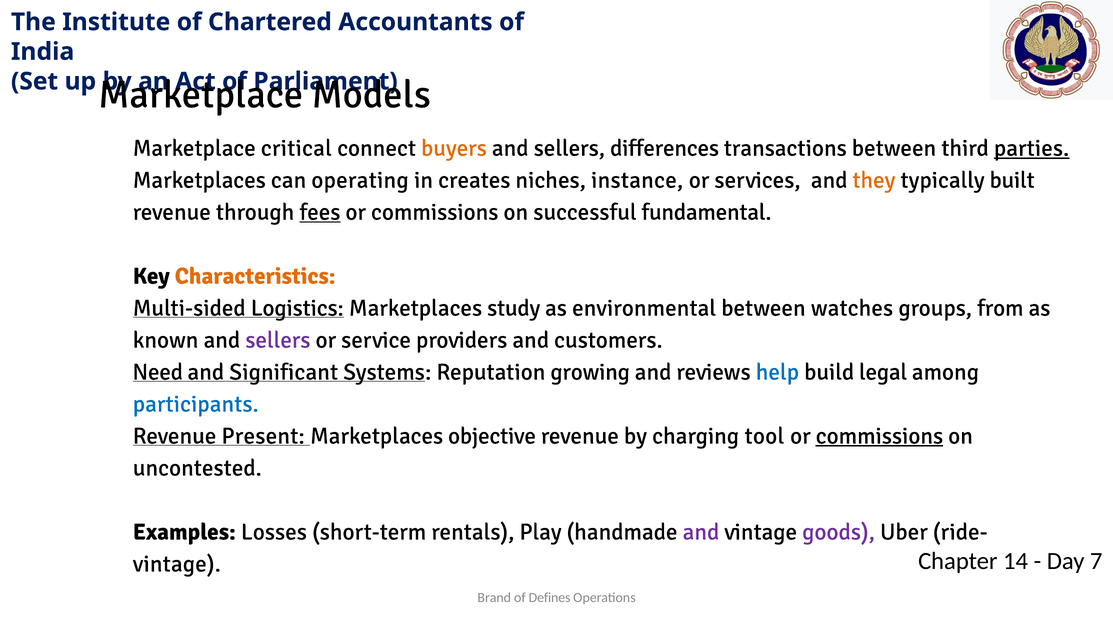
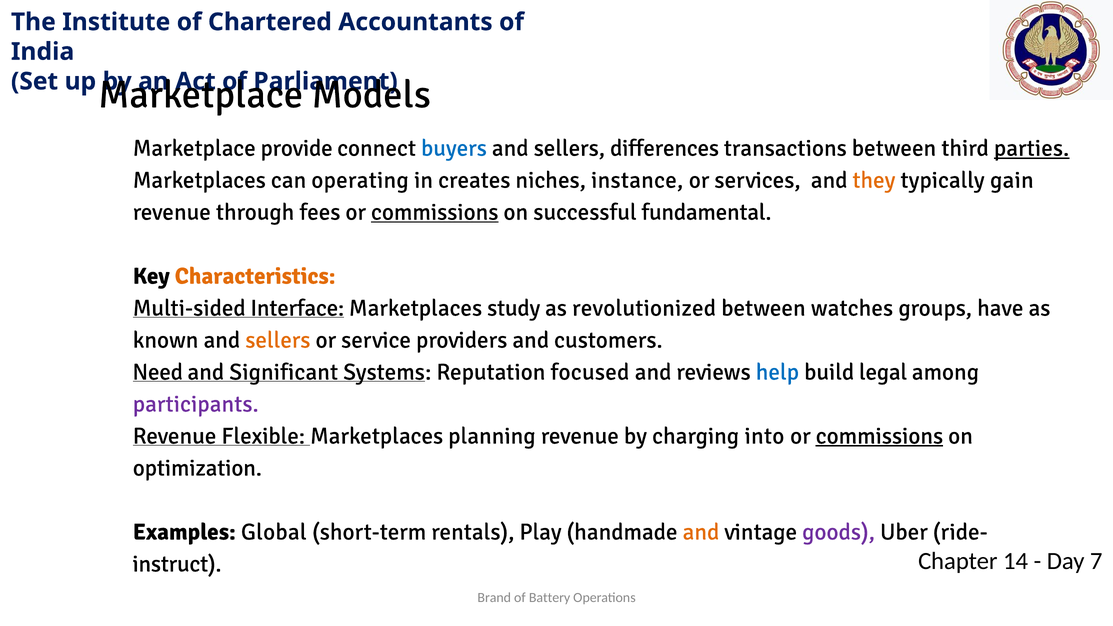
critical: critical -> provide
buyers colour: orange -> blue
built: built -> gain
fees underline: present -> none
commissions at (435, 212) underline: none -> present
Logistics: Logistics -> Interface
environmental: environmental -> revolutionized
from: from -> have
sellers at (278, 340) colour: purple -> orange
growing: growing -> focused
participants colour: blue -> purple
Present: Present -> Flexible
objective: objective -> planning
tool: tool -> into
uncontested: uncontested -> optimization
Losses: Losses -> Global
and at (701, 532) colour: purple -> orange
vintage at (177, 564): vintage -> instruct
Defines: Defines -> Battery
